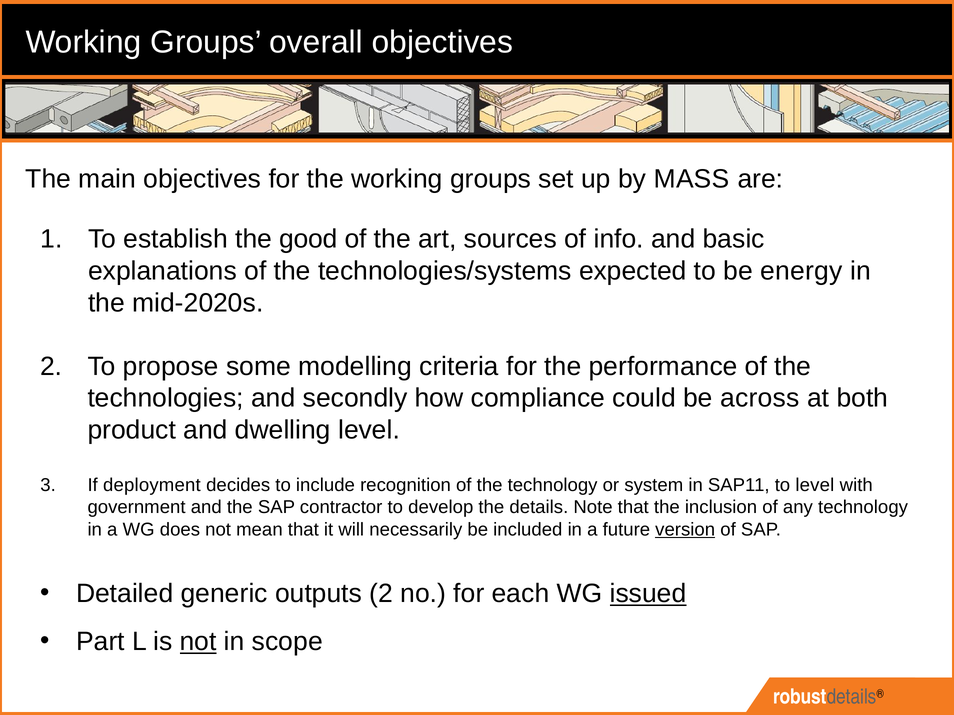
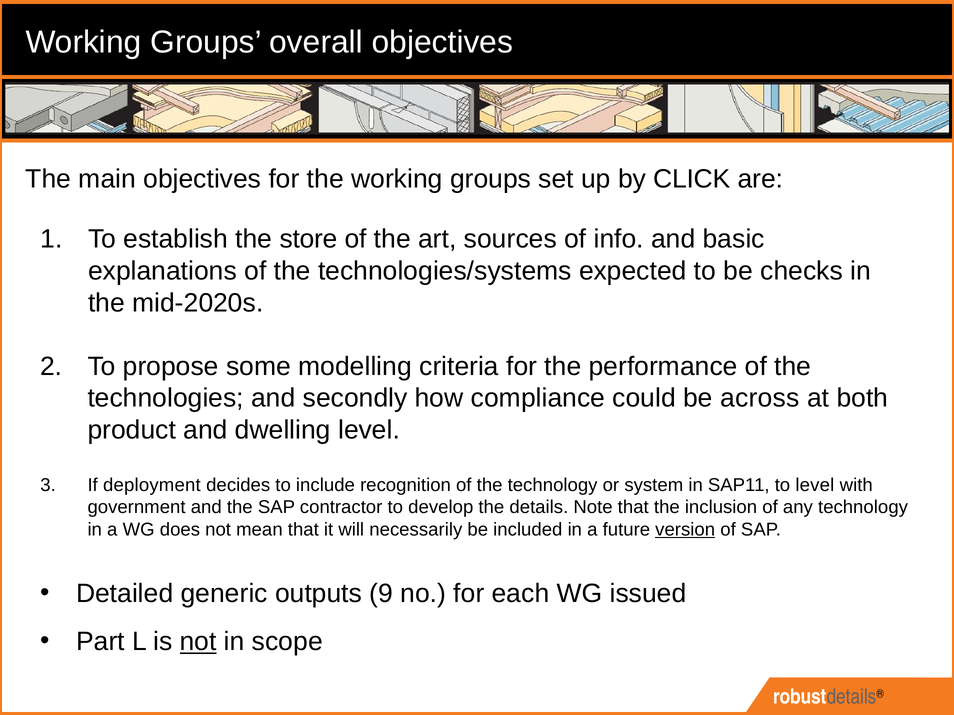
MASS: MASS -> CLICK
good: good -> store
energy: energy -> checks
outputs 2: 2 -> 9
issued underline: present -> none
